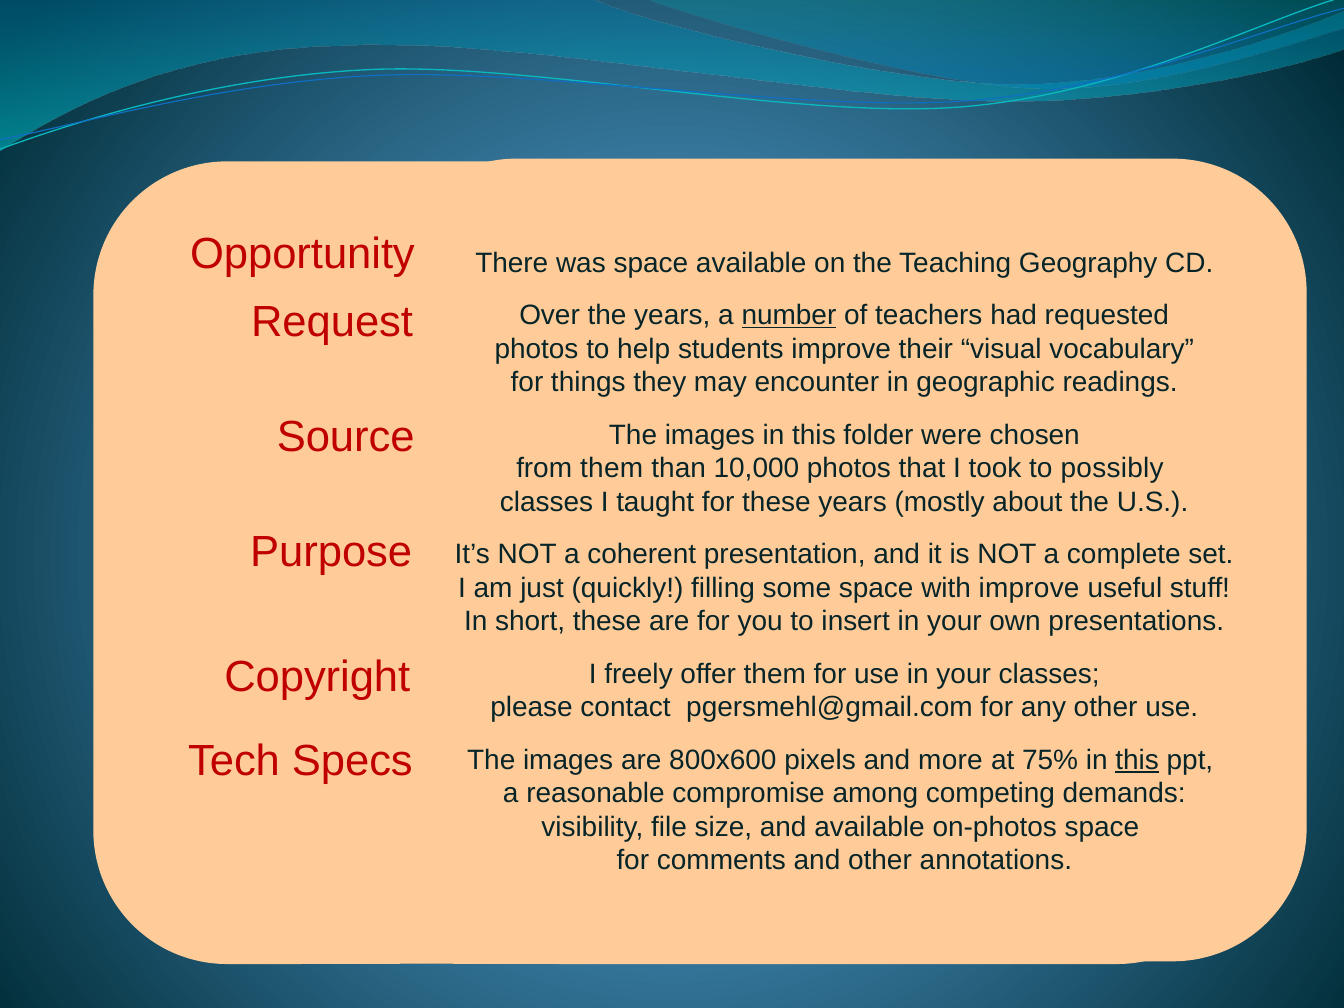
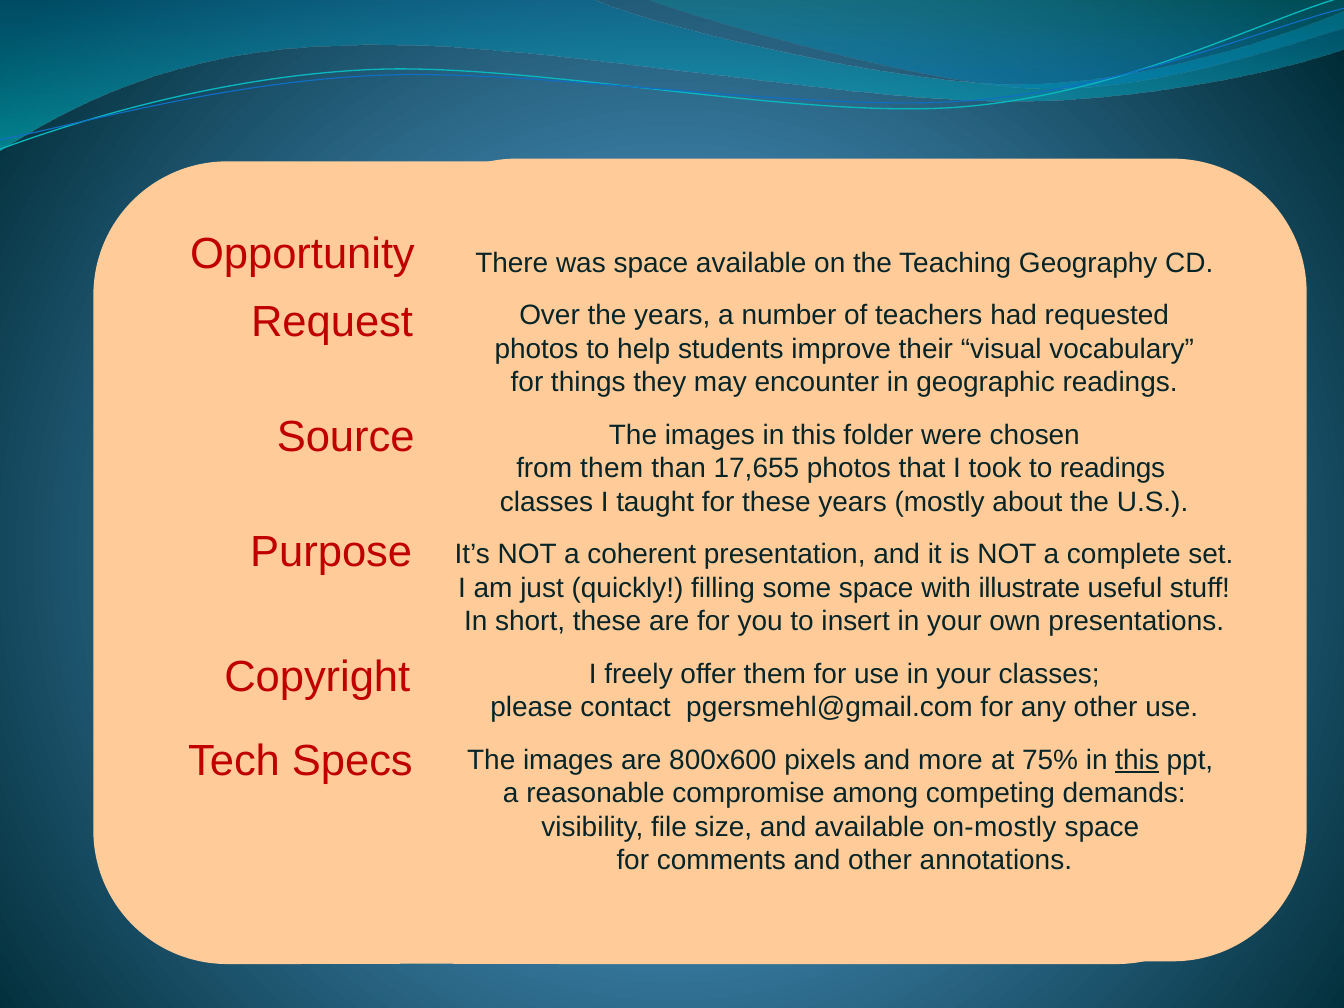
number underline: present -> none
10,000: 10,000 -> 17,655
to possibly: possibly -> readings
with improve: improve -> illustrate
on-photos: on-photos -> on-mostly
